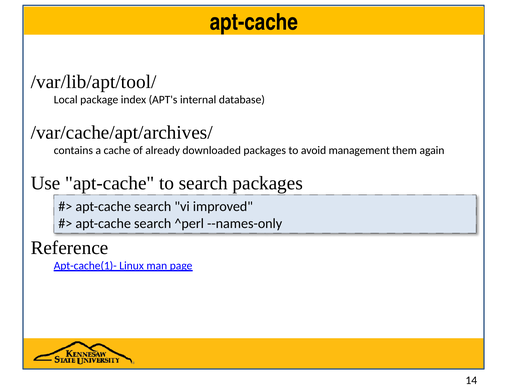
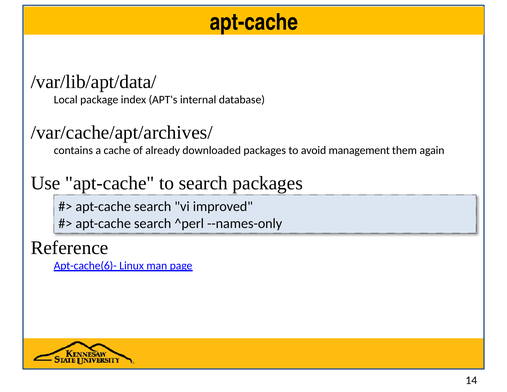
/var/lib/apt/tool/: /var/lib/apt/tool/ -> /var/lib/apt/data/
Apt-cache(1)-: Apt-cache(1)- -> Apt-cache(6)-
